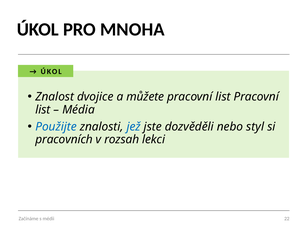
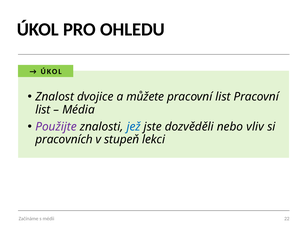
MNOHA: MNOHA -> OHLEDU
Použijte colour: blue -> purple
styl: styl -> vliv
rozsah: rozsah -> stupeň
